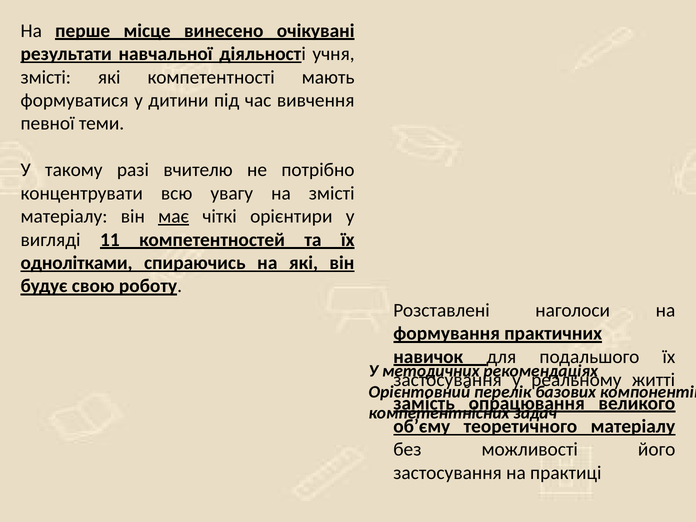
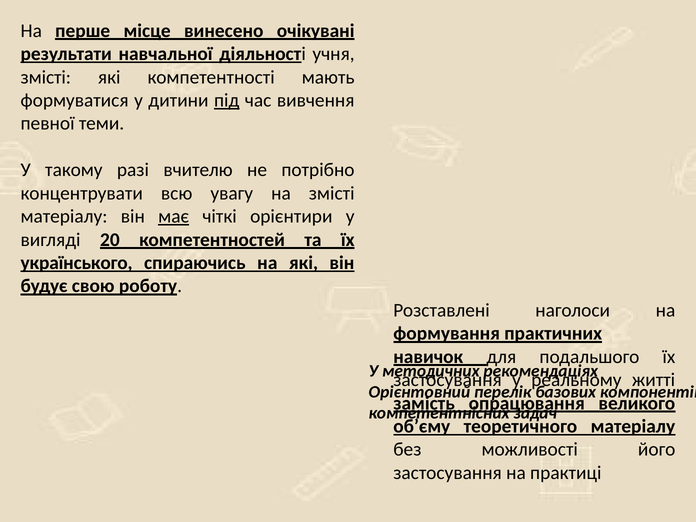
під underline: none -> present
11: 11 -> 20
однолітками: однолітками -> українського
